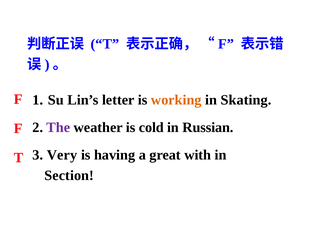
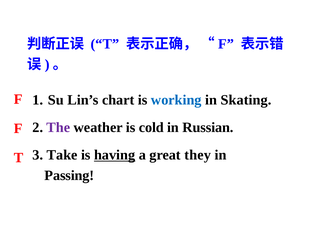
letter: letter -> chart
working colour: orange -> blue
Very: Very -> Take
having underline: none -> present
with: with -> they
Section: Section -> Passing
